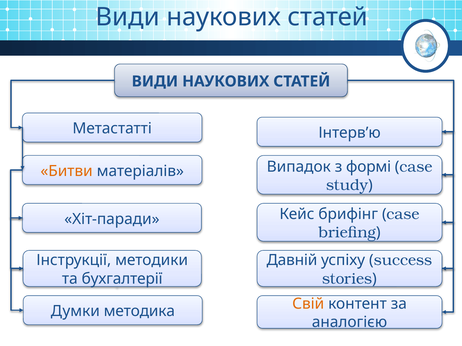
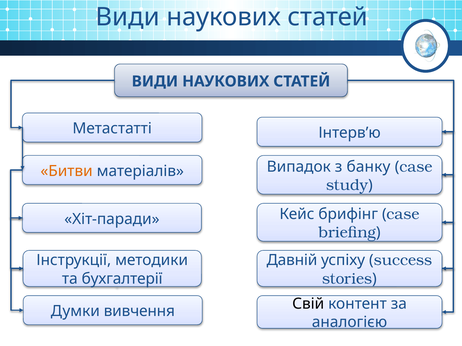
формі: формі -> банку
Свій colour: orange -> black
методика: методика -> вивчення
